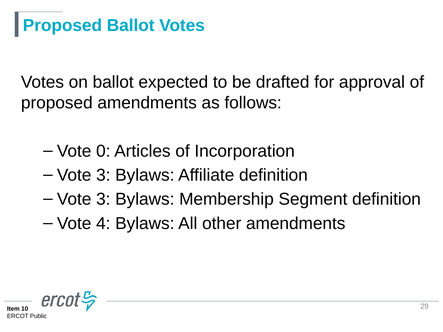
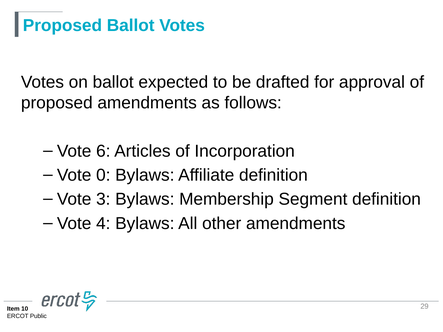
0: 0 -> 6
3 at (103, 175): 3 -> 0
